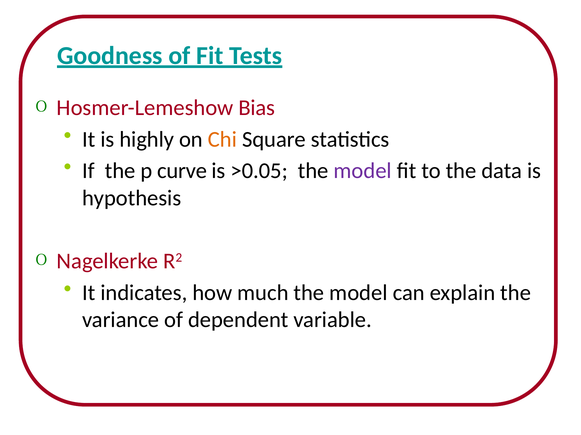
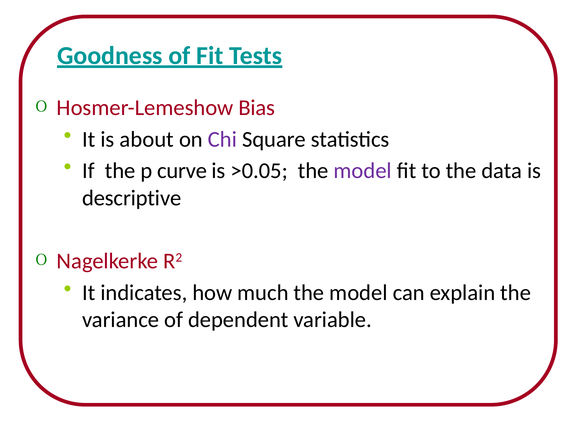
highly: highly -> about
Chi colour: orange -> purple
hypothesis: hypothesis -> descriptive
